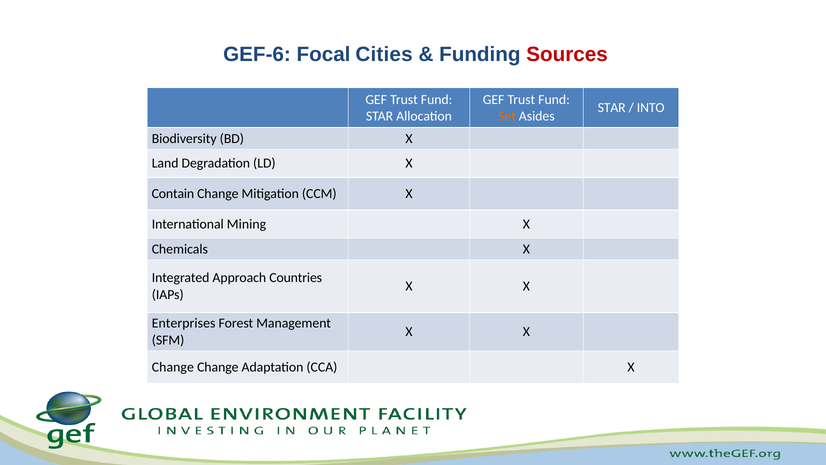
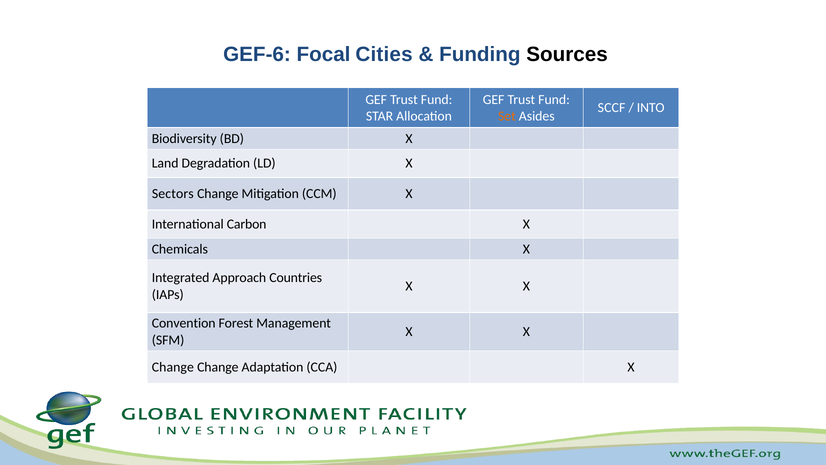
Sources colour: red -> black
STAR at (612, 108): STAR -> SCCF
Contain: Contain -> Sectors
Mining: Mining -> Carbon
Enterprises: Enterprises -> Convention
